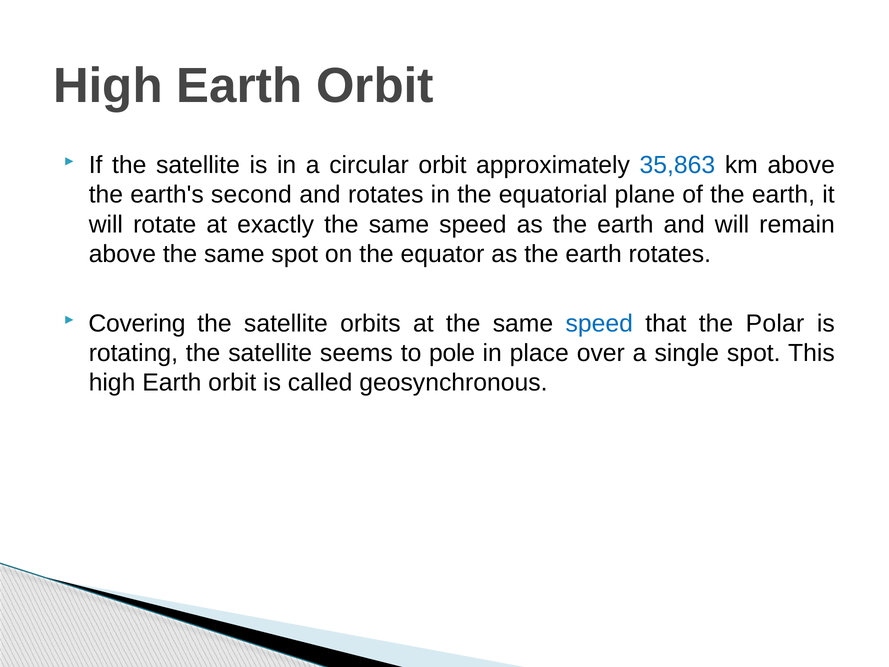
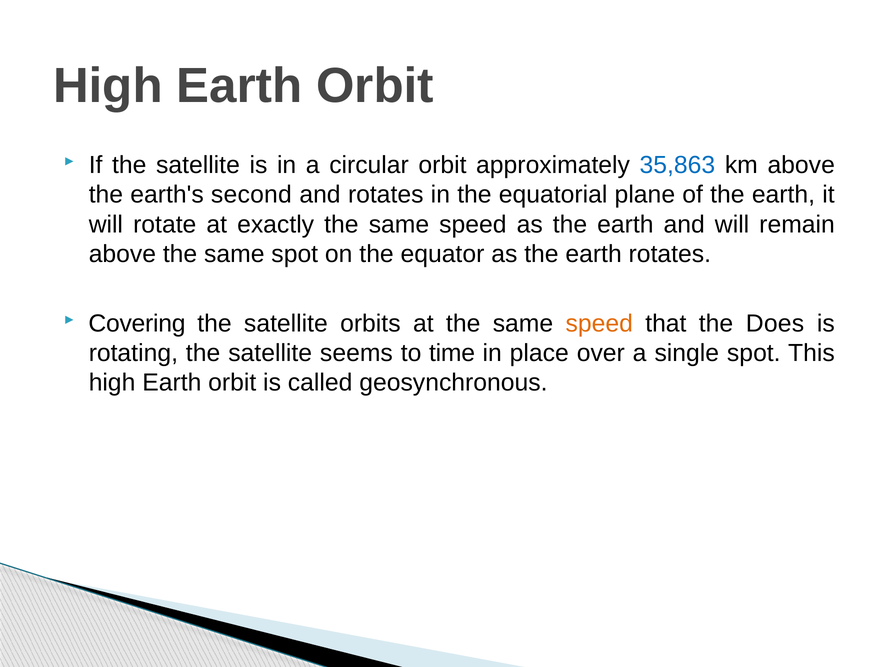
speed at (599, 323) colour: blue -> orange
Polar: Polar -> Does
pole: pole -> time
